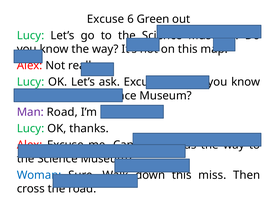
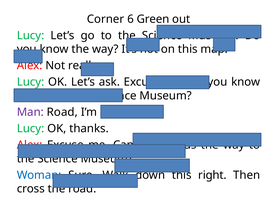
Excuse at (106, 19): Excuse -> Corner
miss: miss -> right
